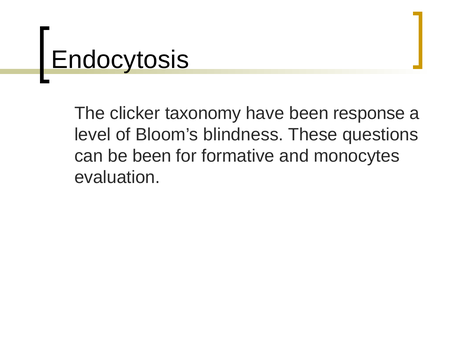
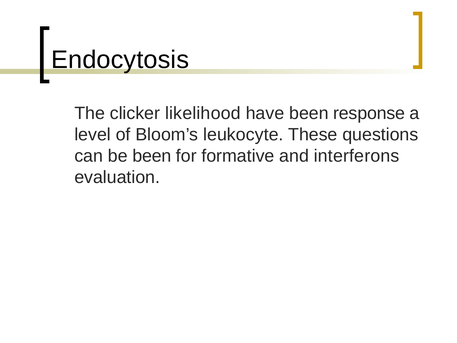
taxonomy: taxonomy -> likelihood
blindness: blindness -> leukocyte
monocytes: monocytes -> interferons
